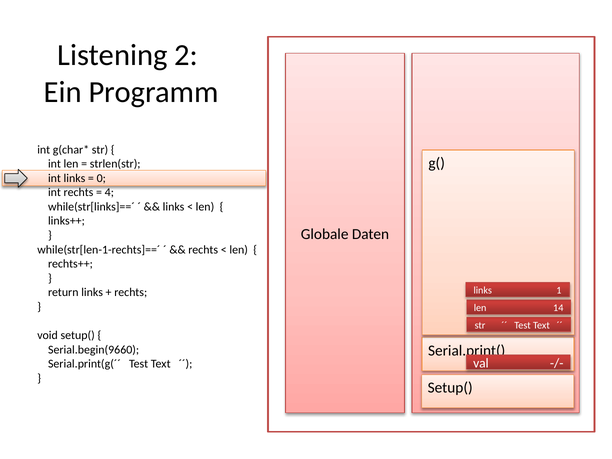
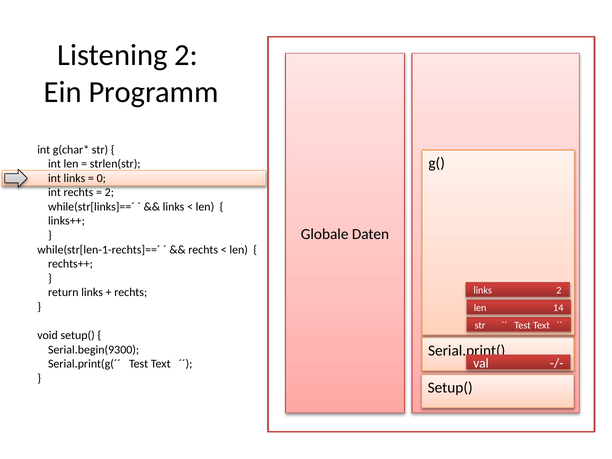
4 at (109, 192): 4 -> 2
1 at (559, 290): 1 -> 2
Serial.begin(9660: Serial.begin(9660 -> Serial.begin(9300
